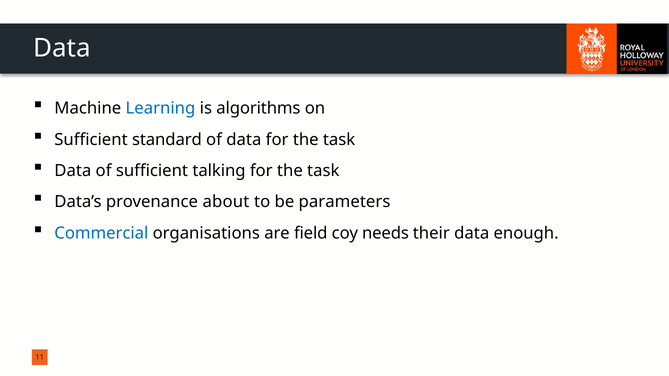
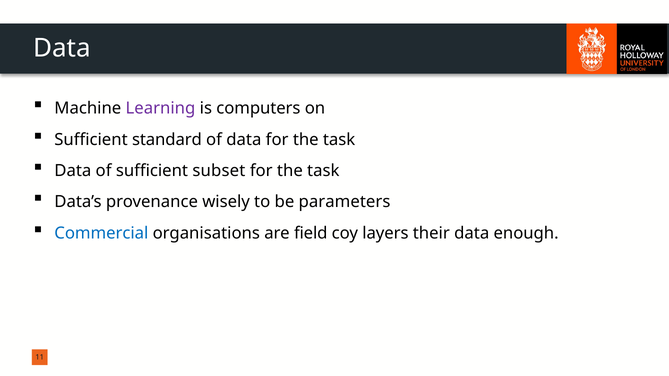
Learning colour: blue -> purple
algorithms: algorithms -> computers
talking: talking -> subset
about: about -> wisely
needs: needs -> layers
